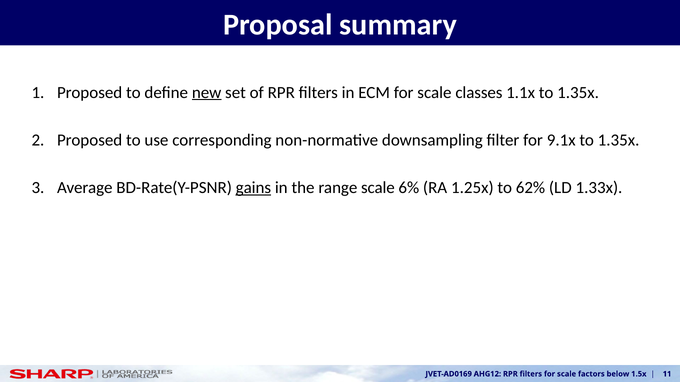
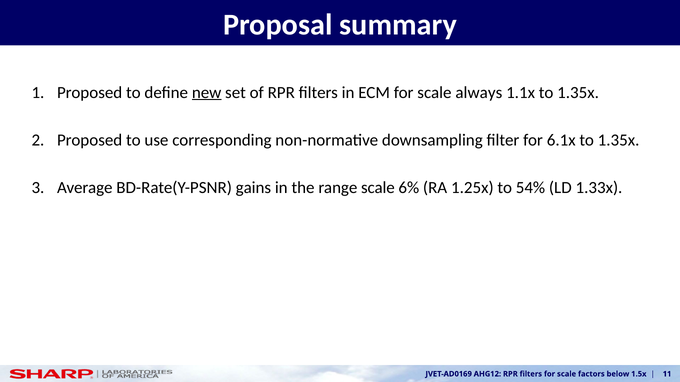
classes: classes -> always
9.1x: 9.1x -> 6.1x
gains underline: present -> none
62%: 62% -> 54%
